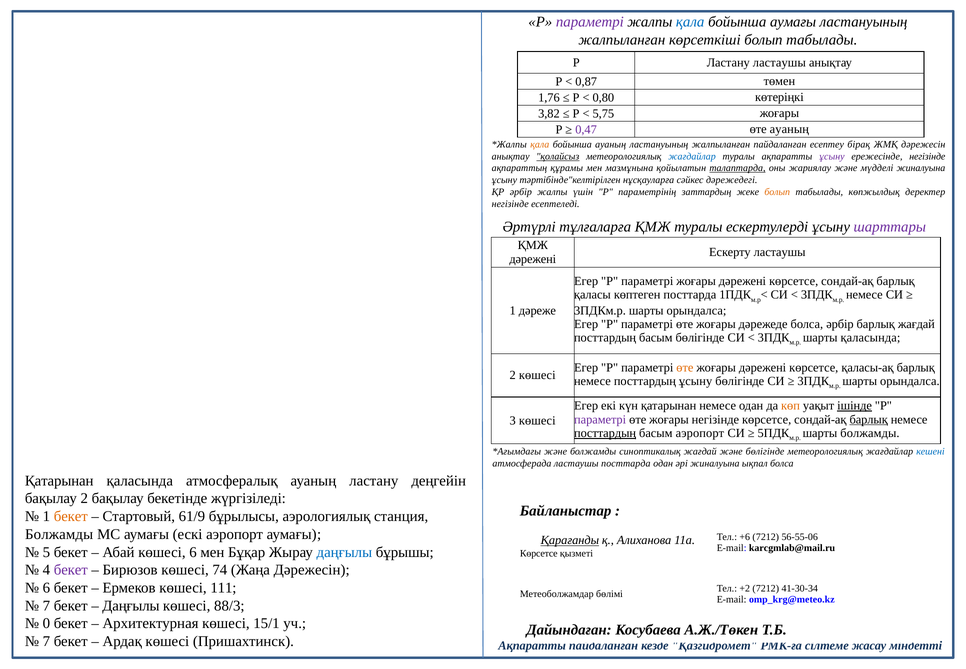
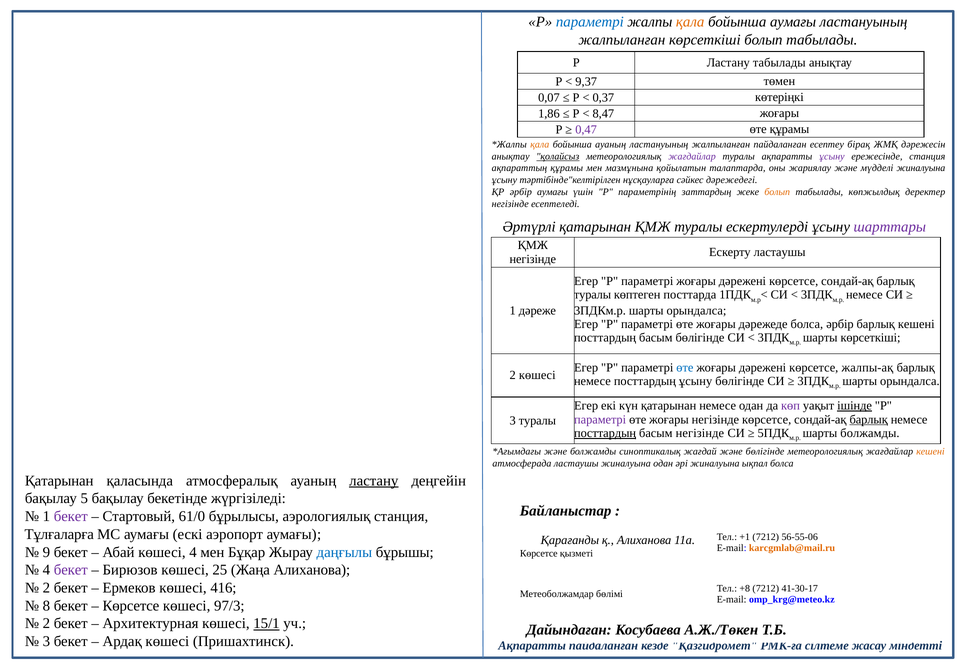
параметрі at (590, 22) colour: purple -> blue
қала at (690, 22) colour: blue -> orange
Ластану ластаушы: ластаушы -> табылады
0,87: 0,87 -> 9,37
1,76: 1,76 -> 0,07
0,80: 0,80 -> 0,37
3,82: 3,82 -> 1,86
5,75: 5,75 -> 8,47
өте ауаның: ауаның -> құрамы
жағдайлар at (692, 156) colour: blue -> purple
ережесінде негізінде: негізінде -> станция
талаптарда underline: present -> none
әрбір жалпы: жалпы -> аумағы
Әртүрлі тұлғаларға: тұлғаларға -> қатарынан
дәрежені at (533, 259): дәрежені -> негізінде
қаласы at (592, 295): қаласы -> туралы
барлық жағдай: жағдай -> кешені
шарты қаласында: қаласында -> көрсеткіші
өте at (685, 367) colour: orange -> blue
қаласы-ақ: қаласы-ақ -> жалпы-ақ
көп colour: orange -> purple
3 көшесі: көшесі -> туралы
басым аэропорт: аэропорт -> негізінде
кешені at (930, 451) colour: blue -> orange
ластаушы посттарда: посттарда -> жиналуына
ластану at (374, 481) underline: none -> present
бақылау 2: 2 -> 5
бекет at (71, 516) colour: orange -> purple
61/9: 61/9 -> 61/0
Болжамды at (59, 534): Болжамды -> Тұлғаларға
+6: +6 -> +1
Қарағанды underline: present -> none
karcgmlab@mail.ru colour: black -> orange
5: 5 -> 9
көшесі 6: 6 -> 4
74: 74 -> 25
Жаңа Дәрежесін: Дәрежесін -> Алиханова
6 at (46, 588): 6 -> 2
111: 111 -> 416
+2: +2 -> +8
41-30-34: 41-30-34 -> 41-30-17
7 at (46, 605): 7 -> 8
Даңғылы at (131, 605): Даңғылы -> Көрсетсе
88/3: 88/3 -> 97/3
0 at (46, 623): 0 -> 2
15/1 underline: none -> present
7 at (46, 641): 7 -> 3
